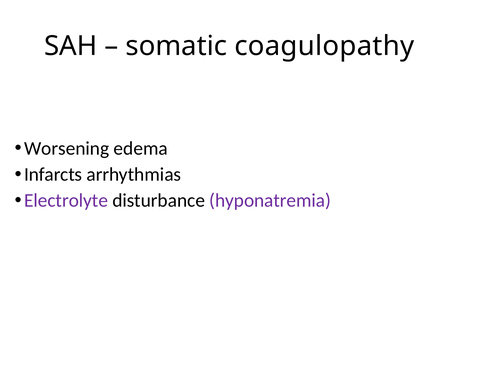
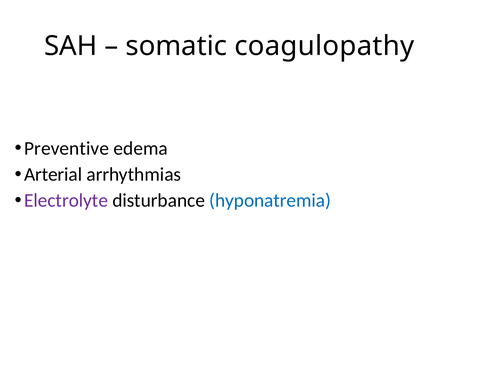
Worsening: Worsening -> Preventive
Infarcts: Infarcts -> Arterial
hyponatremia colour: purple -> blue
